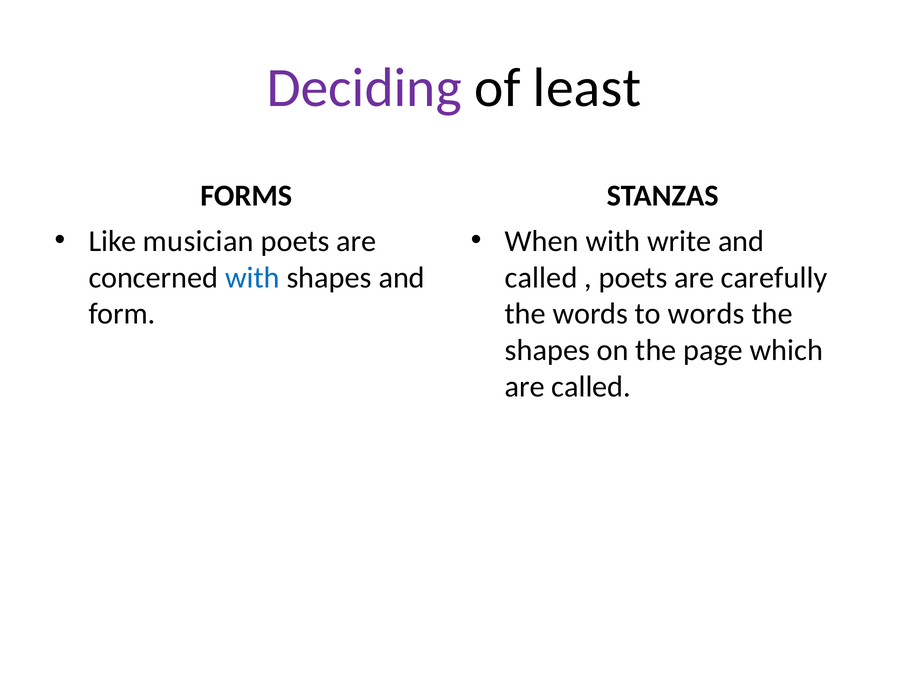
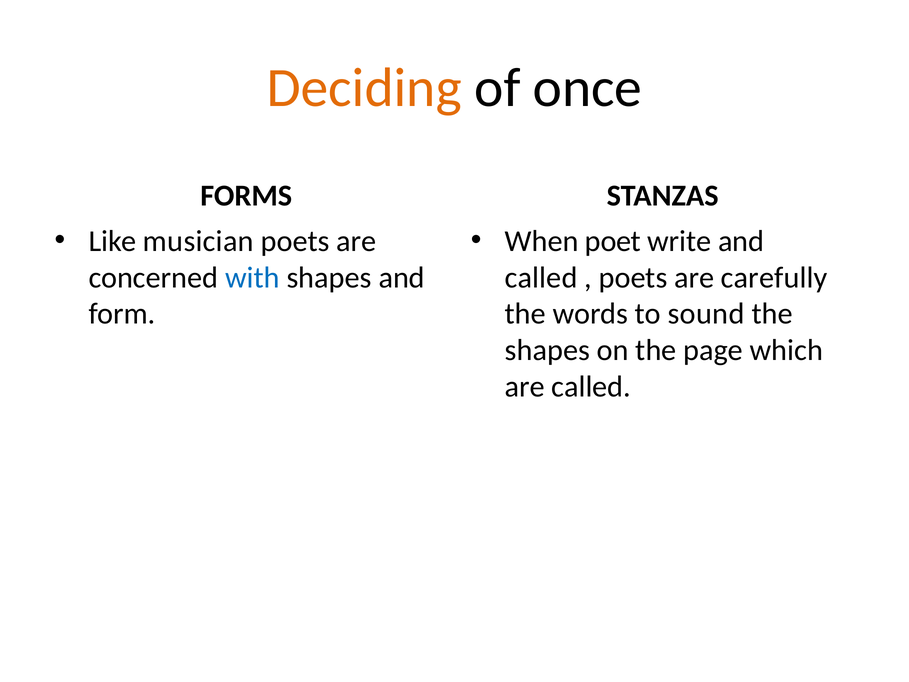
Deciding colour: purple -> orange
least: least -> once
When with: with -> poet
to words: words -> sound
